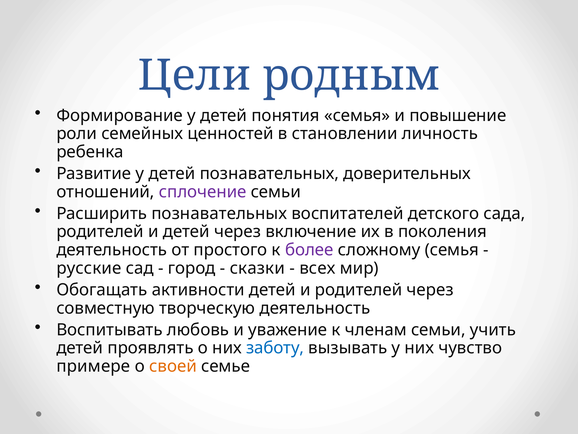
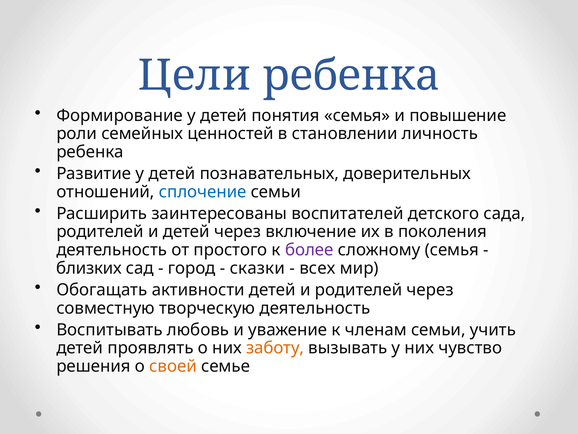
Цели родным: родным -> ребенка
сплочение colour: purple -> blue
Расширить познавательных: познавательных -> заинтересованы
русские: русские -> близких
заботу colour: blue -> orange
примере: примере -> решения
